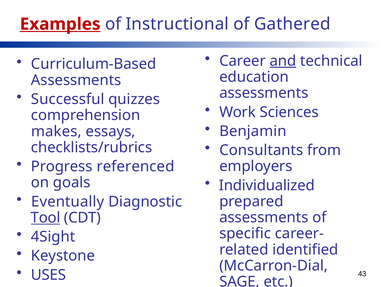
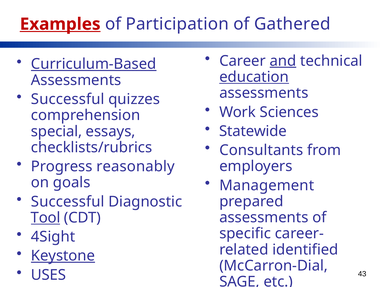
Instructional: Instructional -> Participation
Curriculum-Based underline: none -> present
education underline: none -> present
Benjamin: Benjamin -> Statewide
makes: makes -> special
referenced: referenced -> reasonably
Individualized: Individualized -> Management
Eventually at (68, 202): Eventually -> Successful
Keystone underline: none -> present
